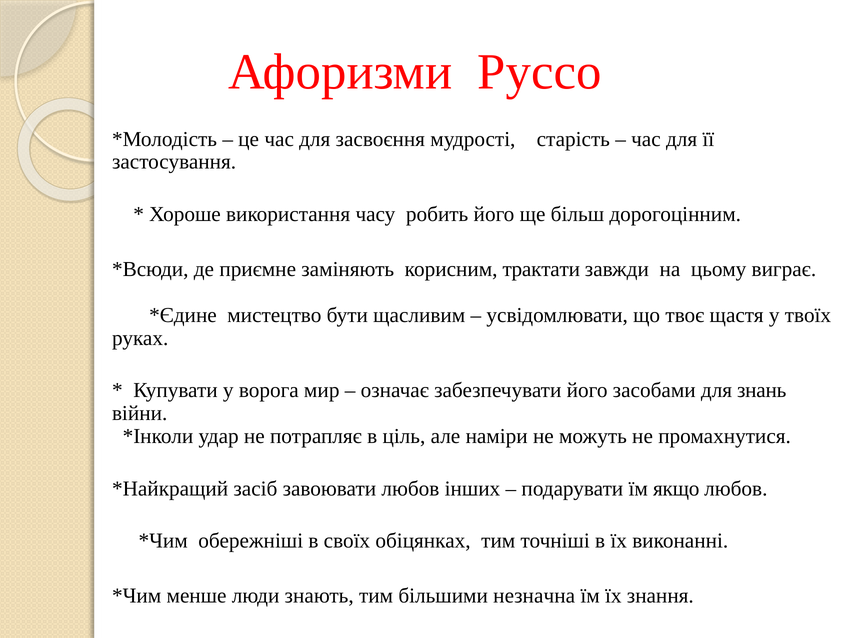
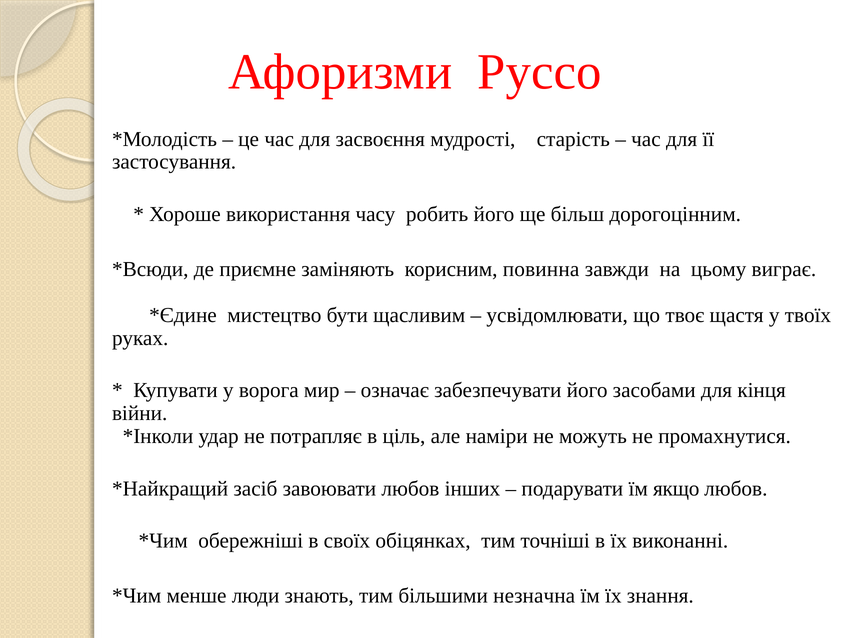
трактати: трактати -> повинна
знань: знань -> кінця
